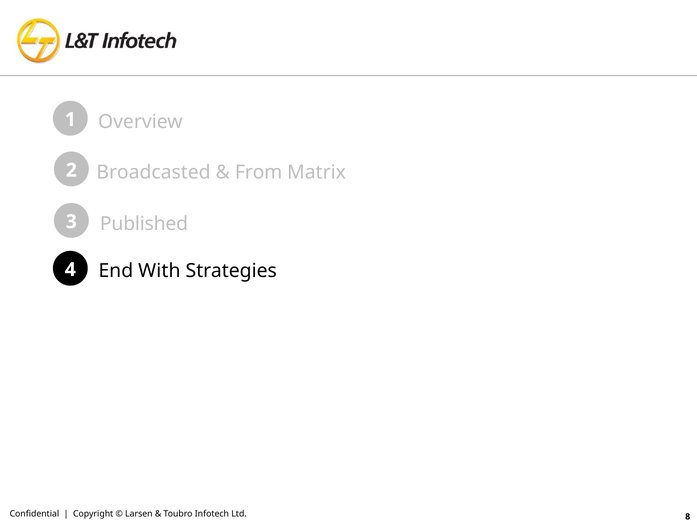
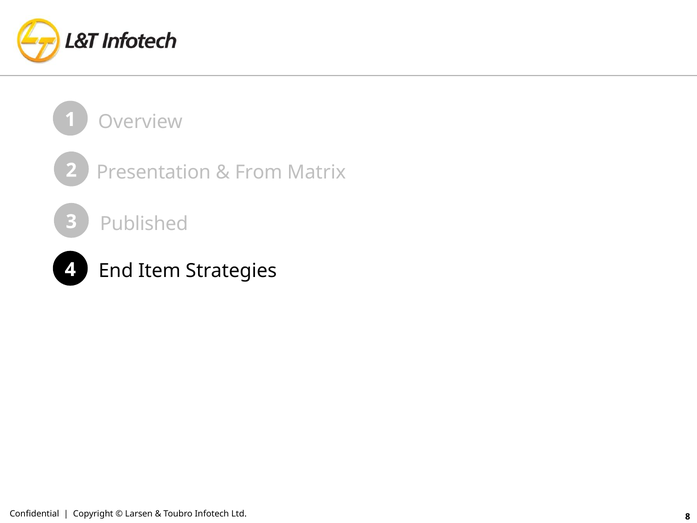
Broadcasted: Broadcasted -> Presentation
With: With -> Item
